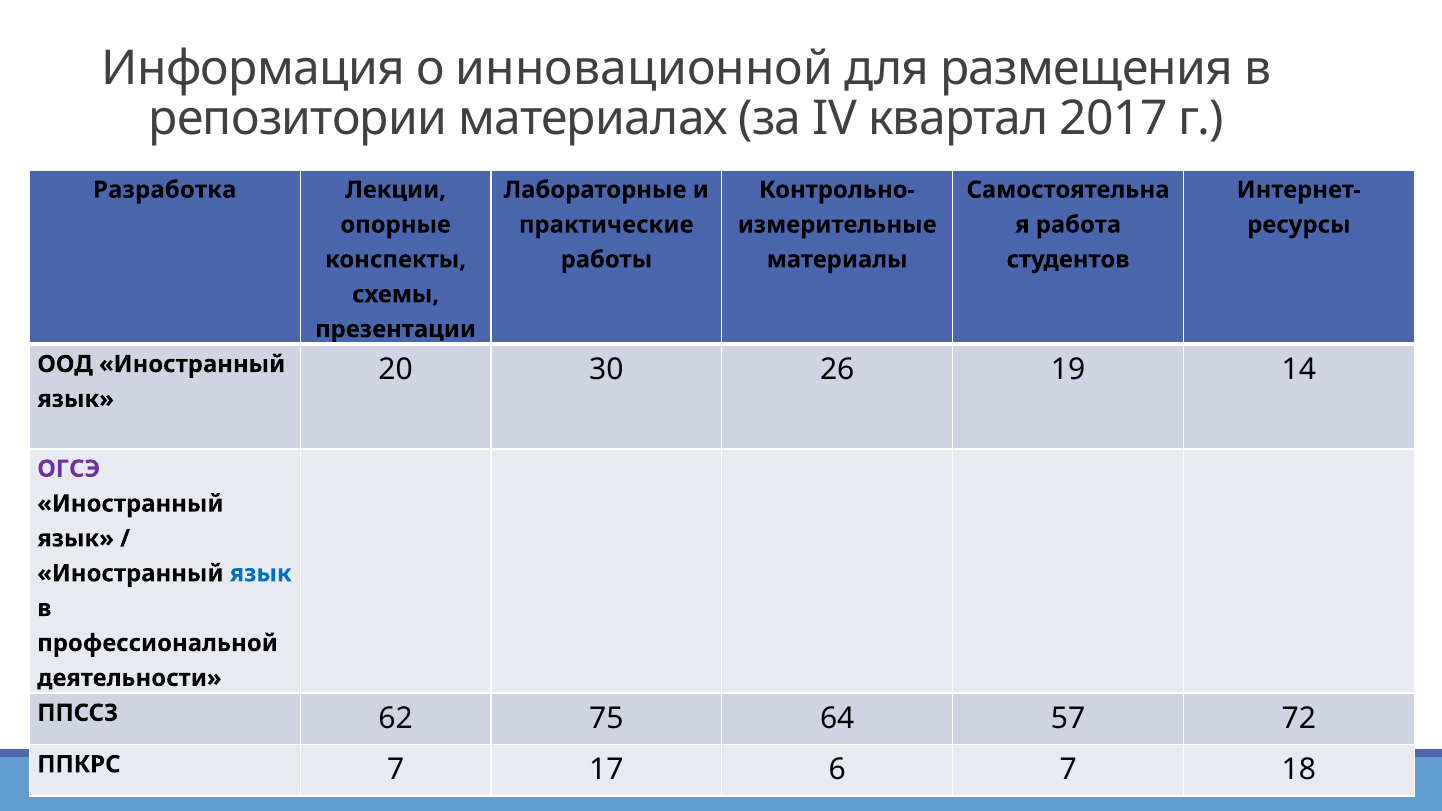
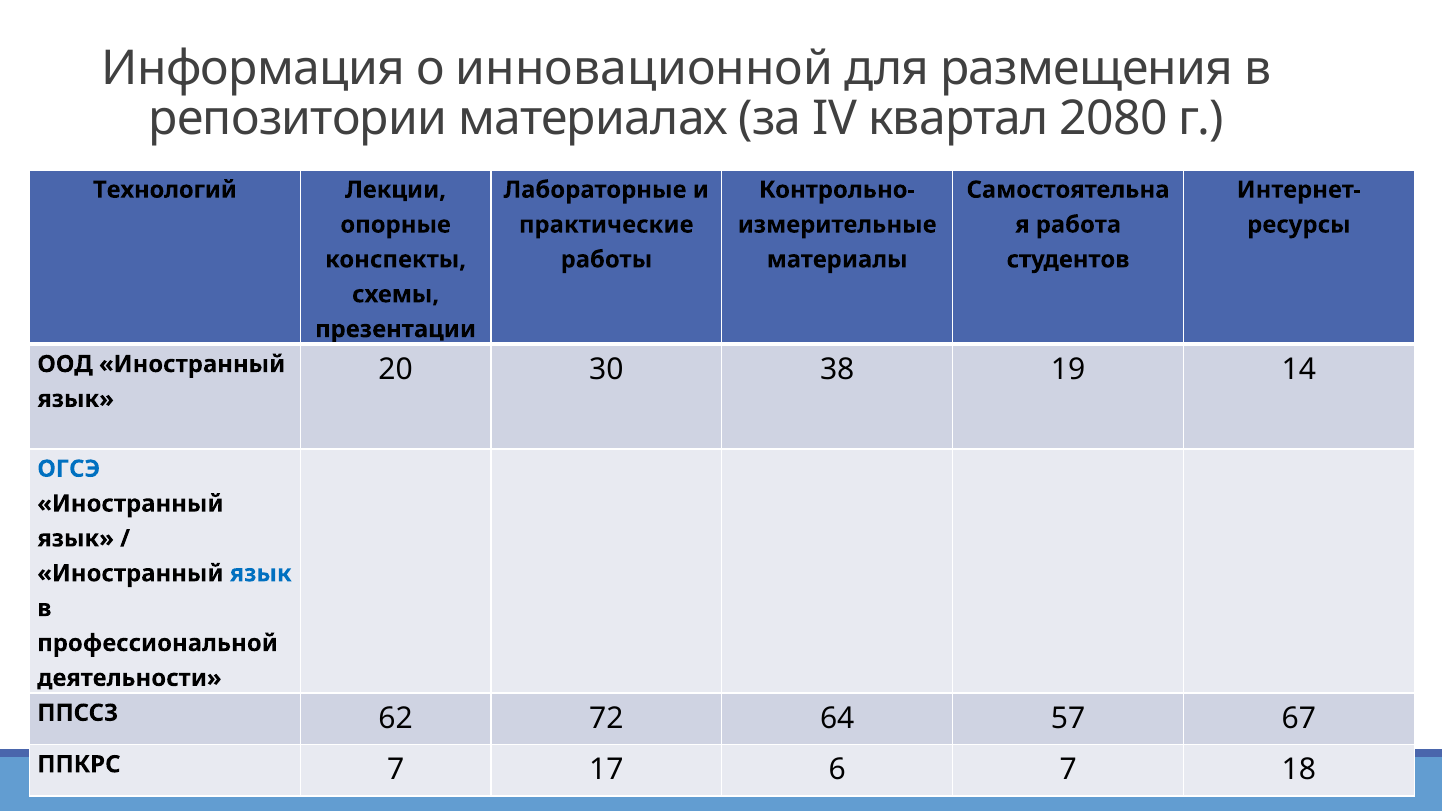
2017: 2017 -> 2080
Разработка: Разработка -> Технологий
26: 26 -> 38
ОГСЭ colour: purple -> blue
75: 75 -> 72
72: 72 -> 67
